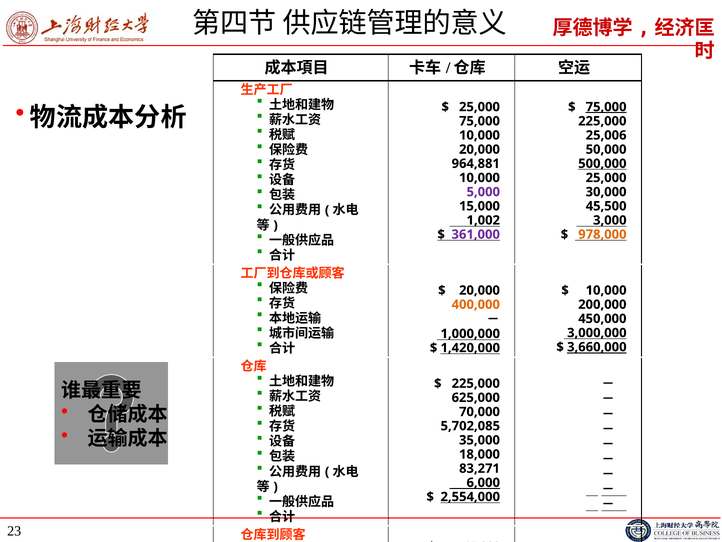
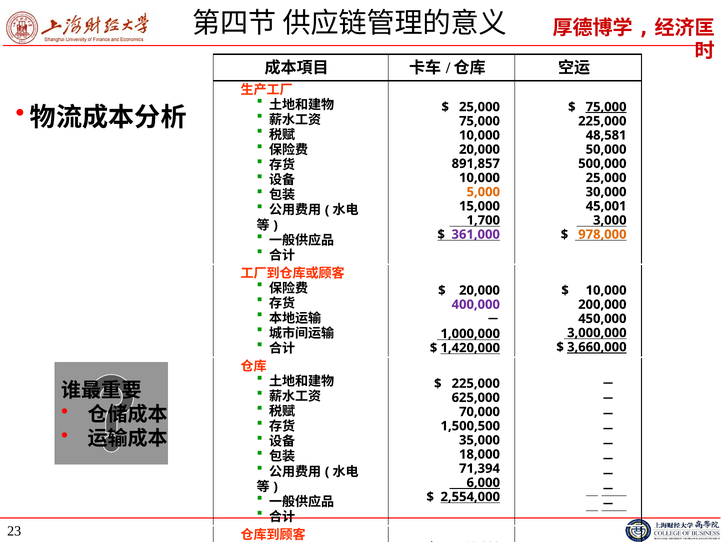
25,006: 25,006 -> 48,581
964,881: 964,881 -> 891,857
500,000 underline: present -> none
5,000 colour: purple -> orange
45,500: 45,500 -> 45,001
1,002: 1,002 -> 1,700
400,000 colour: orange -> purple
5,702,085: 5,702,085 -> 1,500,500
83,271: 83,271 -> 71,394
